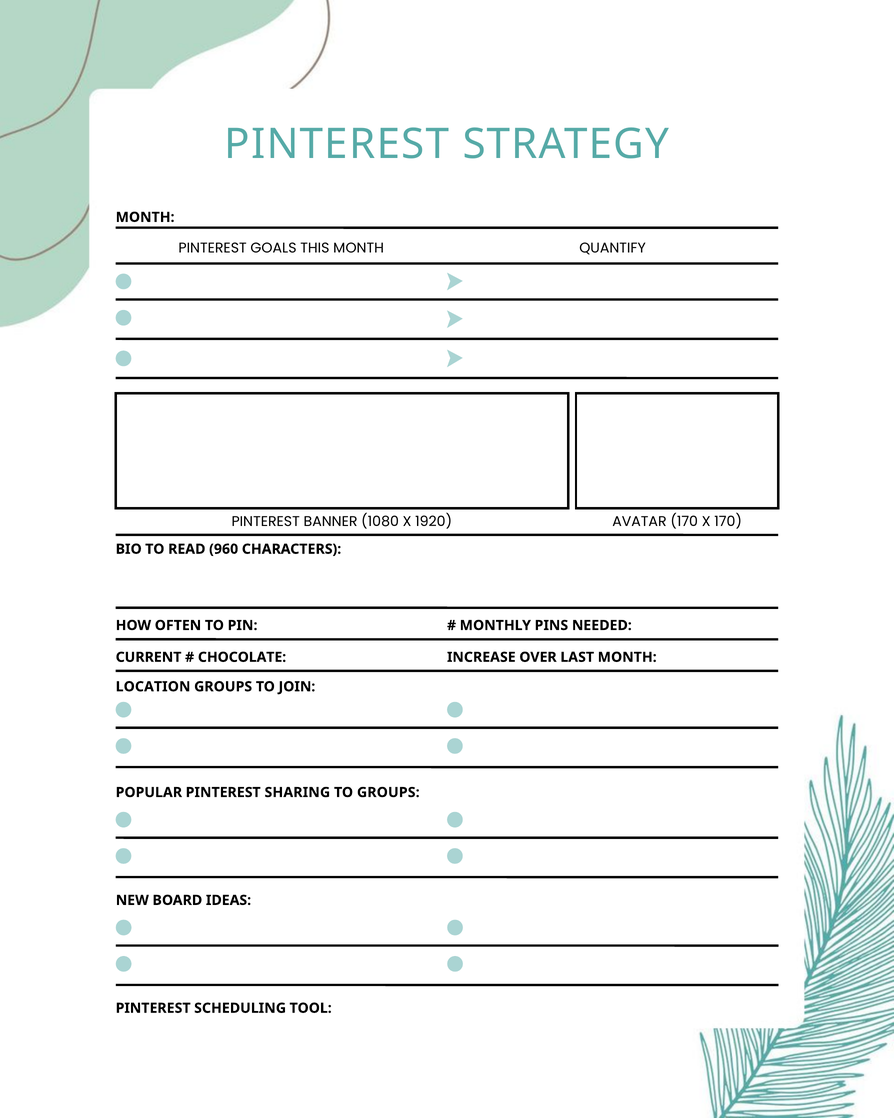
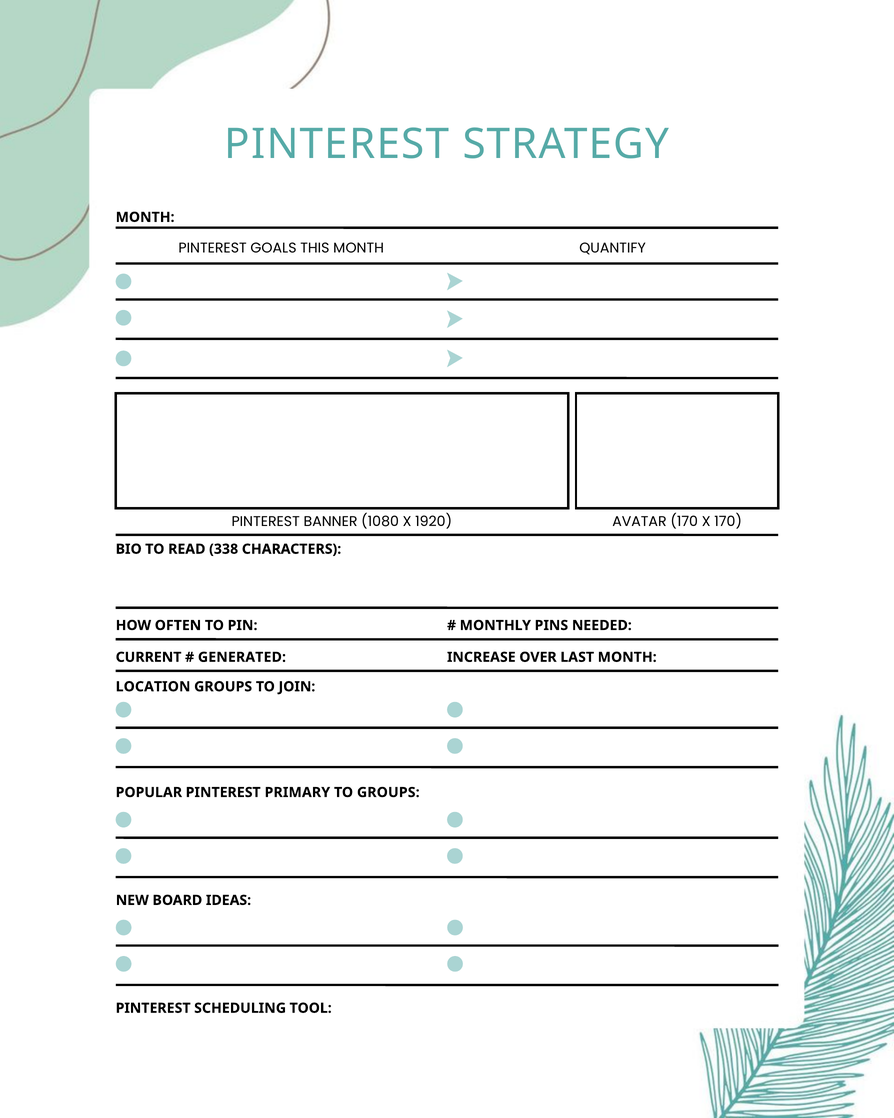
960: 960 -> 338
CHOCOLATE: CHOCOLATE -> GENERATED
SHARING: SHARING -> PRIMARY
